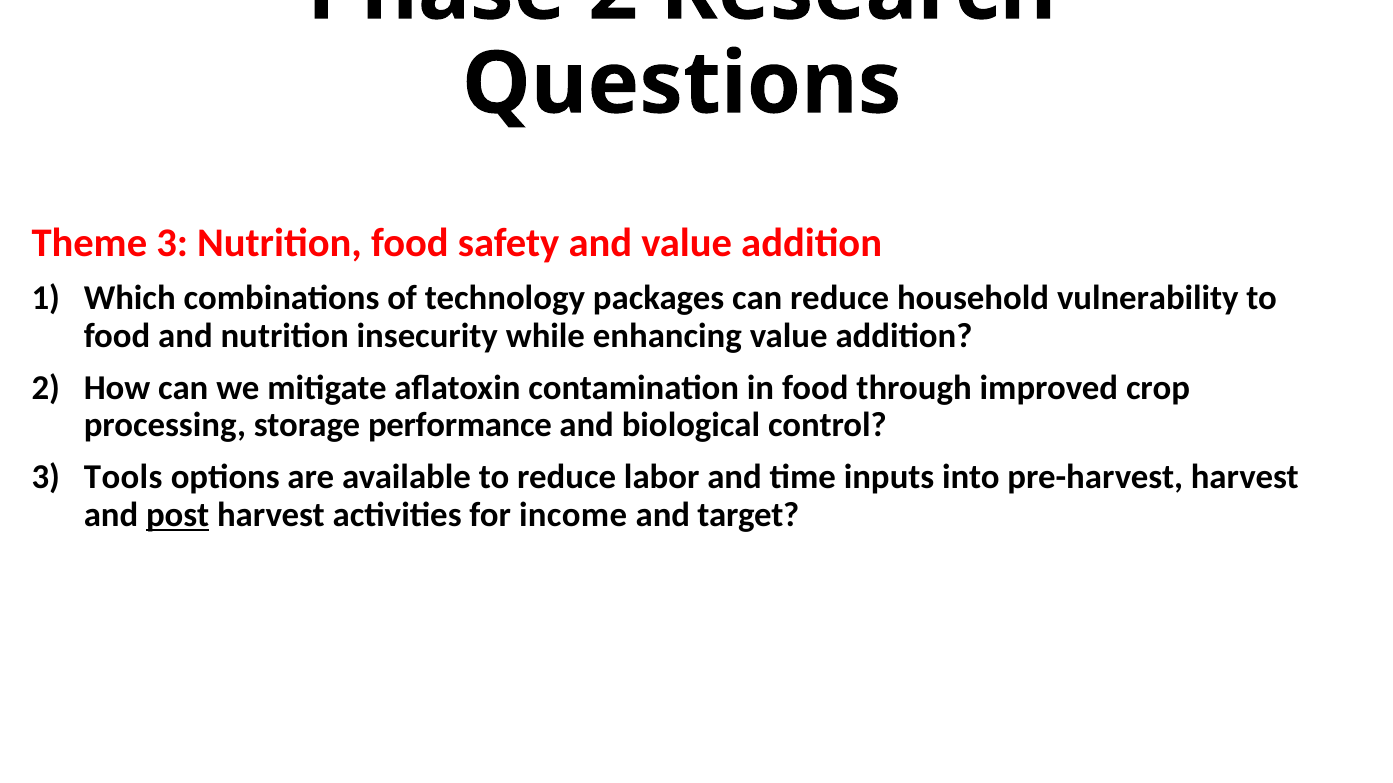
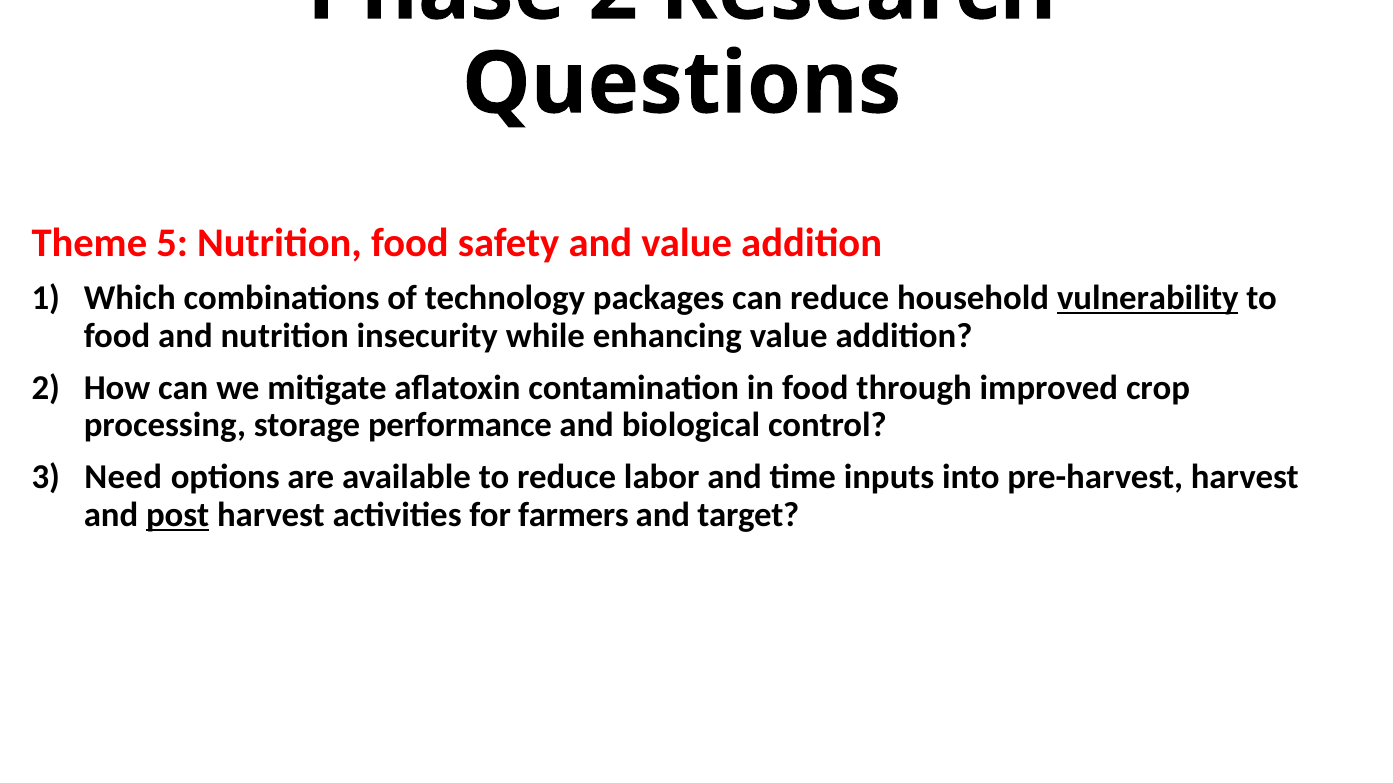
Theme 3: 3 -> 5
vulnerability underline: none -> present
Tools: Tools -> Need
income: income -> farmers
